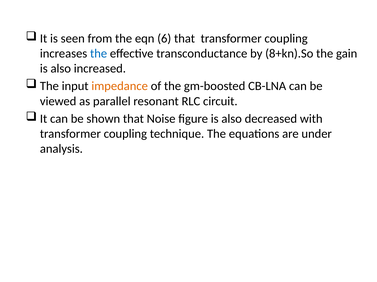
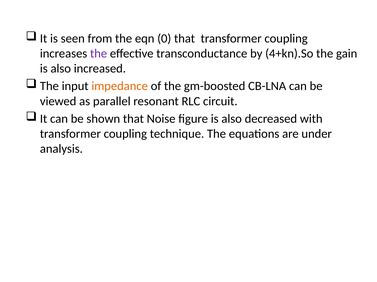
6: 6 -> 0
the at (99, 54) colour: blue -> purple
8+kn).So: 8+kn).So -> 4+kn).So
